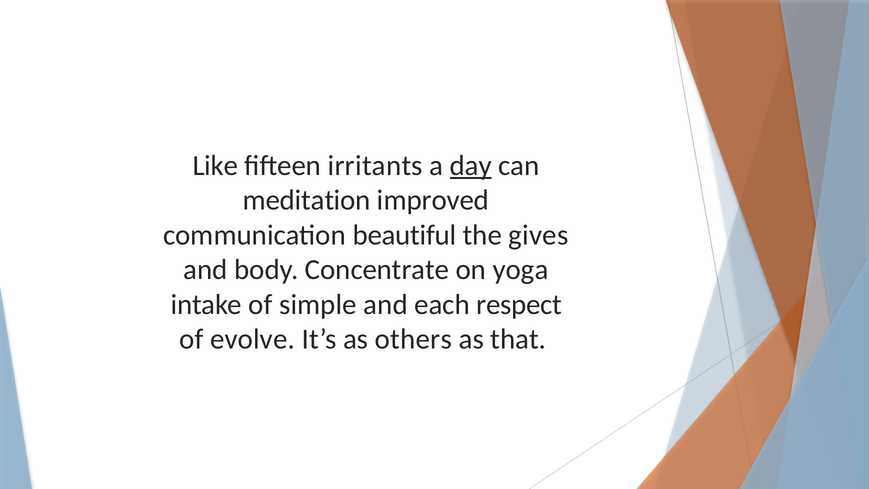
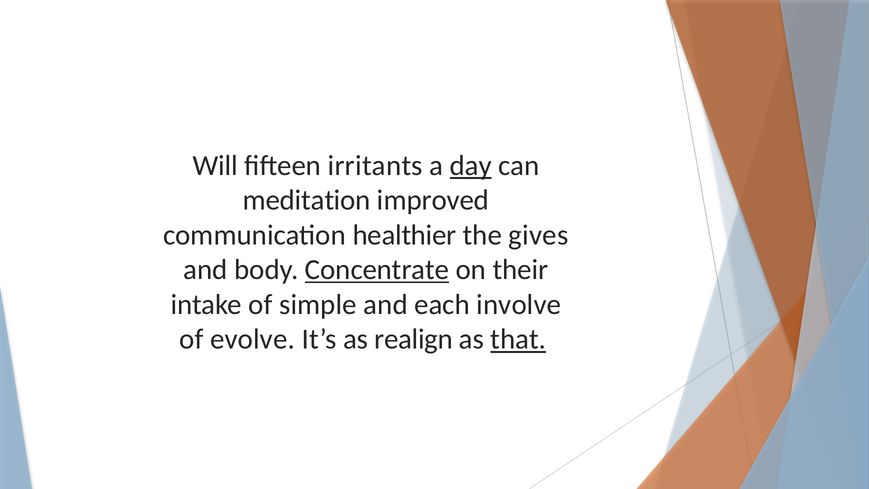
Like: Like -> Will
beautiful: beautiful -> healthier
Concentrate underline: none -> present
yoga: yoga -> their
respect: respect -> involve
others: others -> realign
that underline: none -> present
